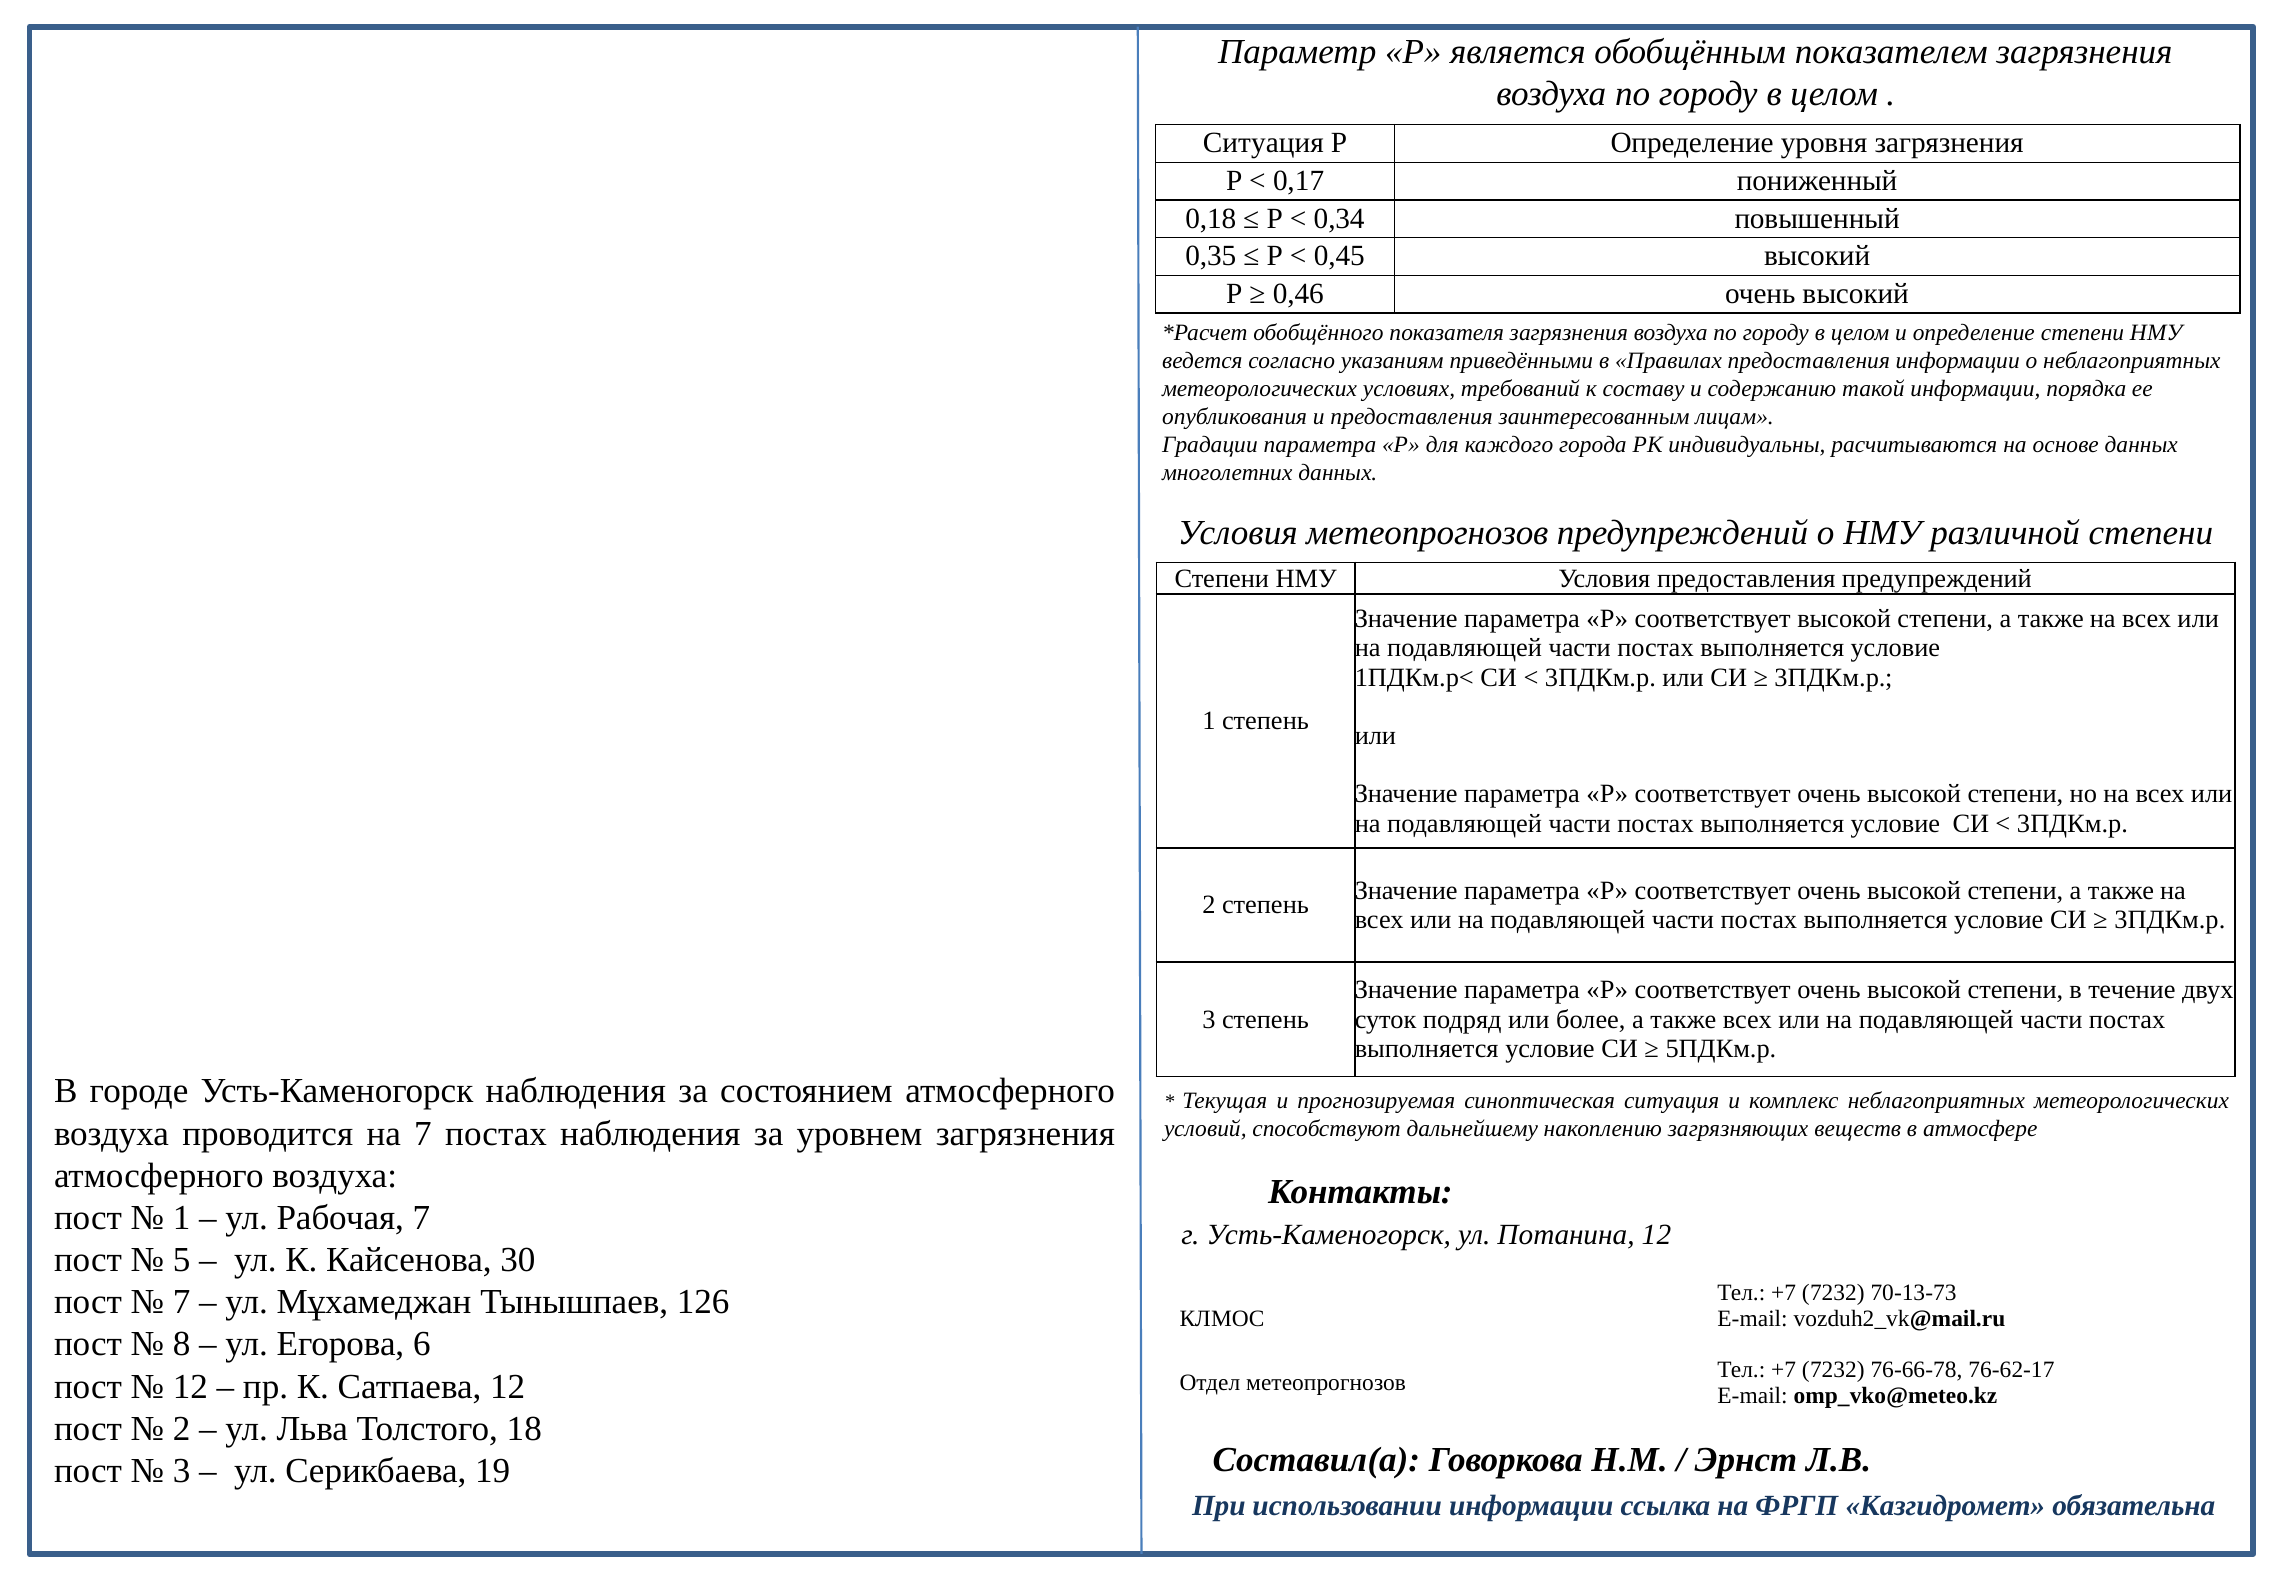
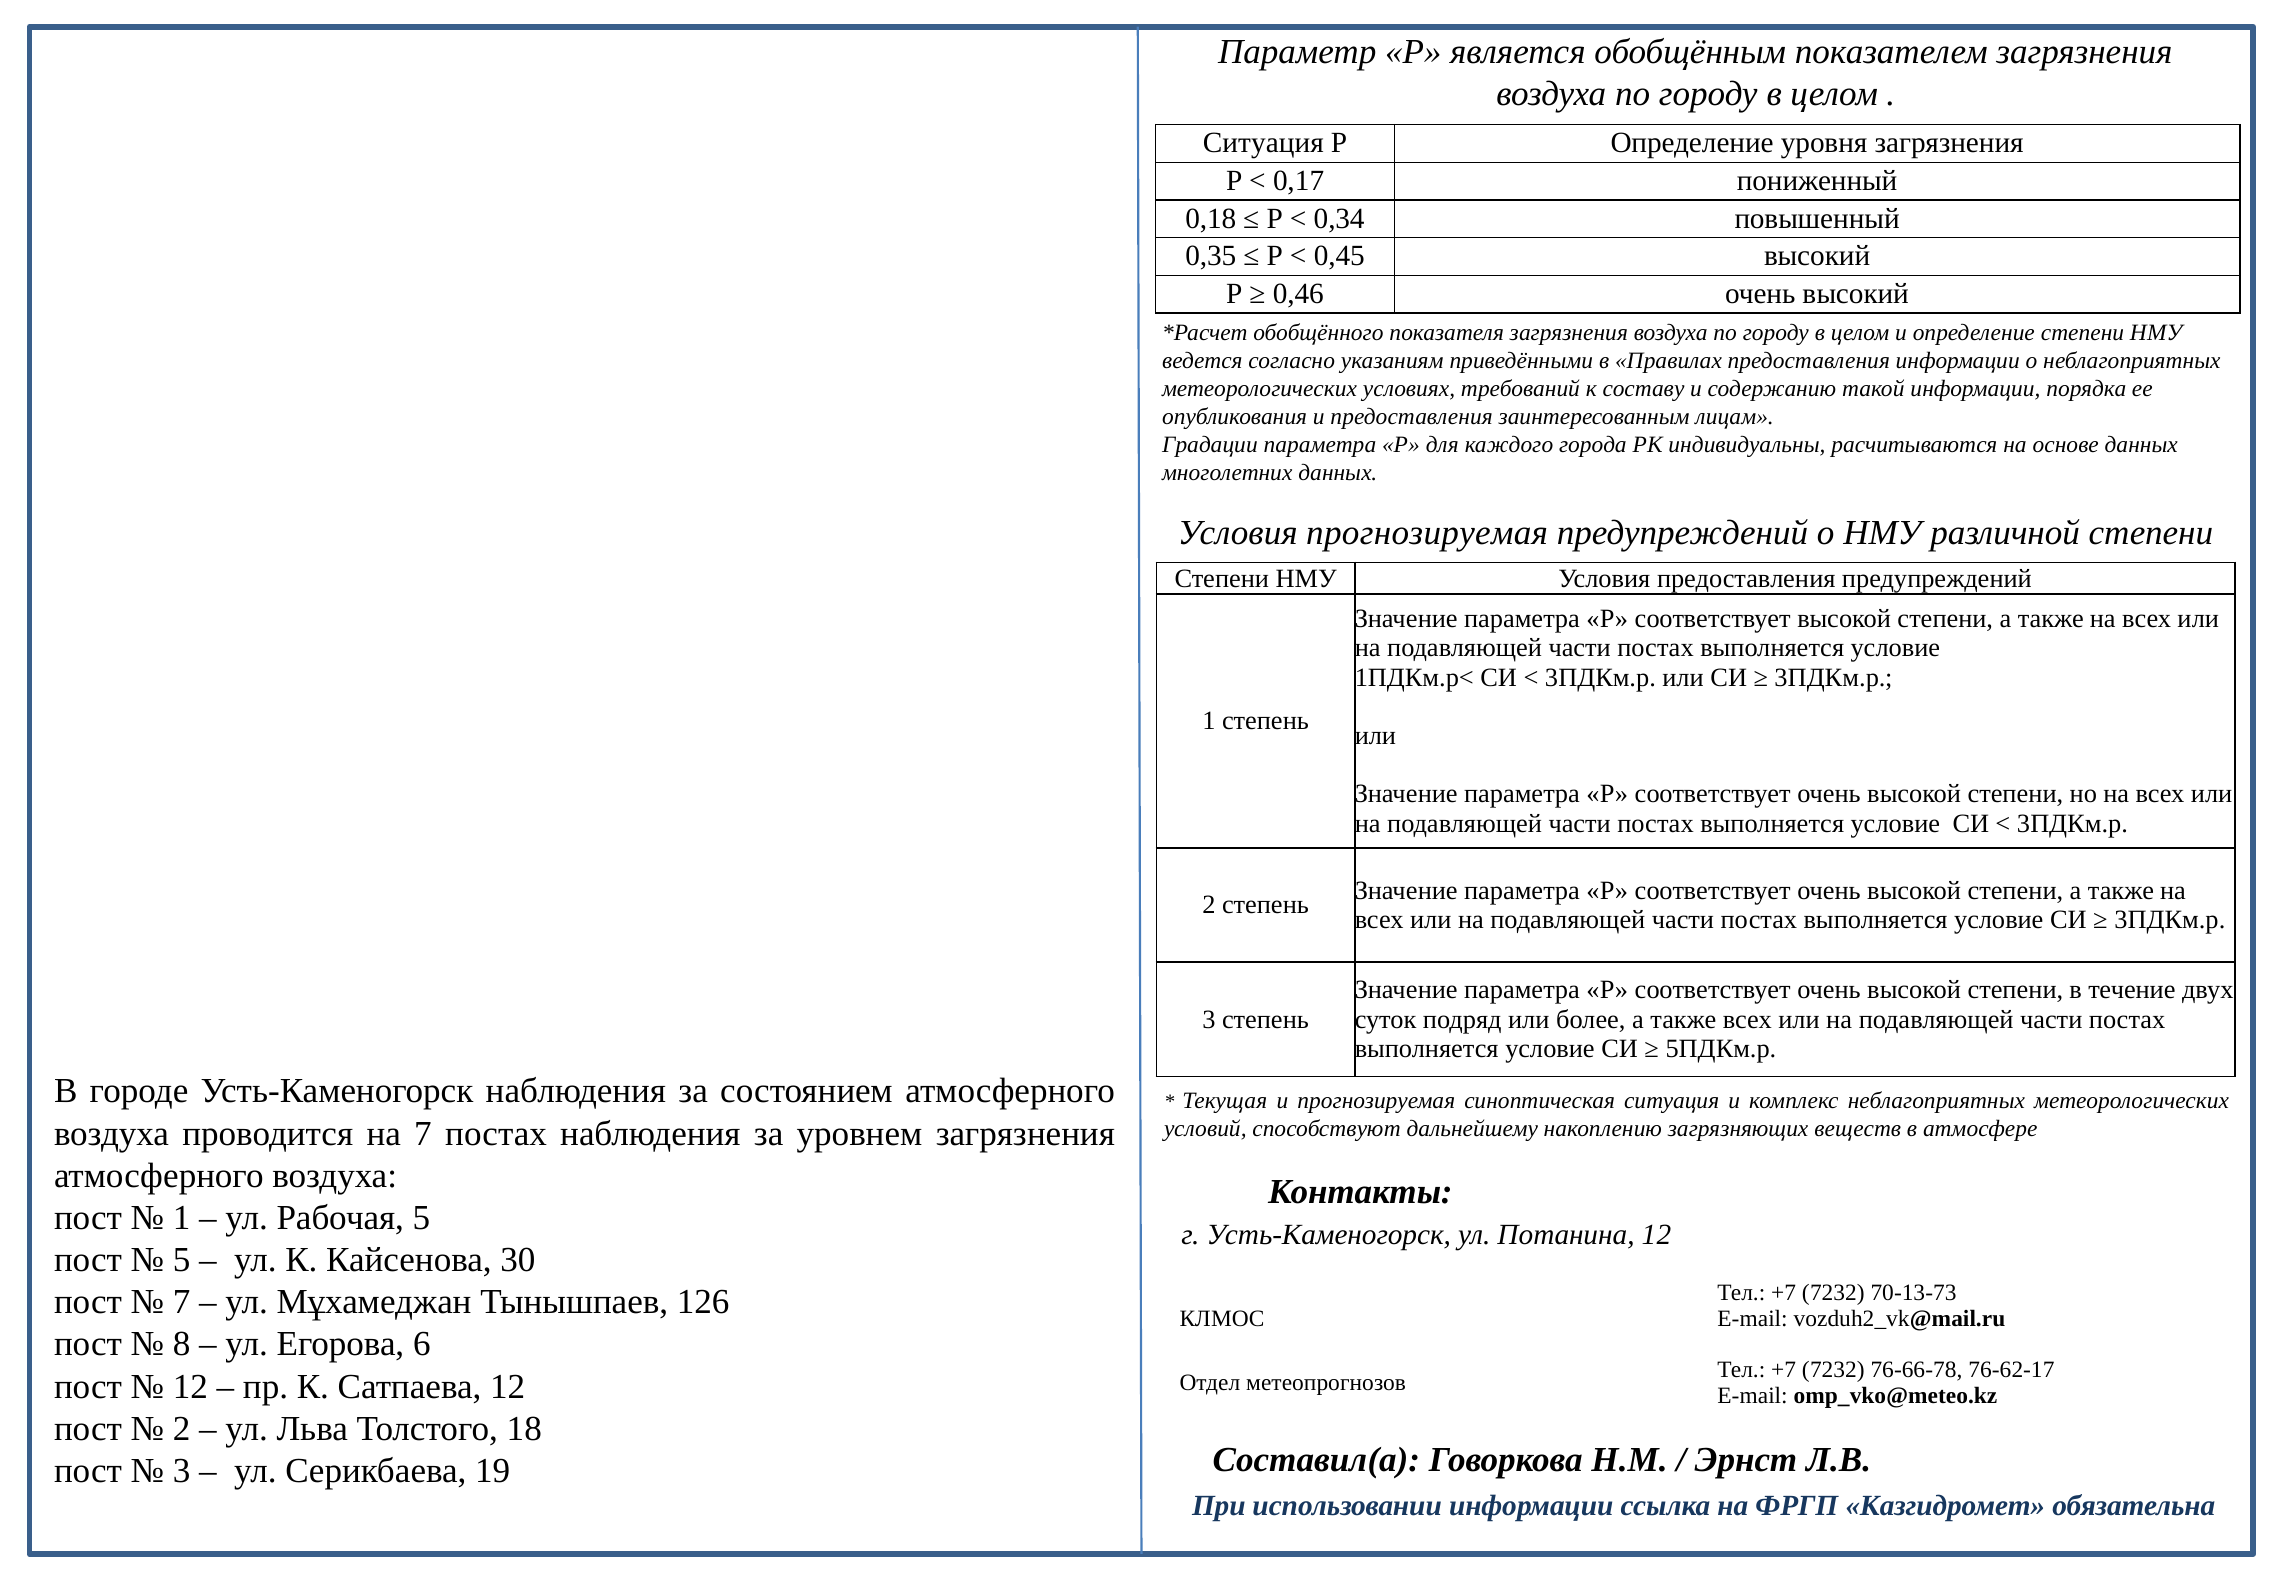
Условия метеопрогнозов: метеопрогнозов -> прогнозируемая
Рабочая 7: 7 -> 5
